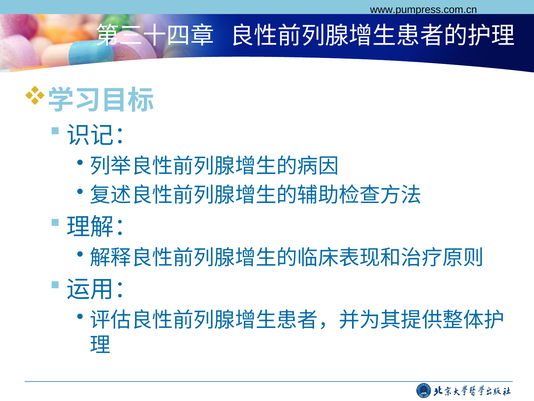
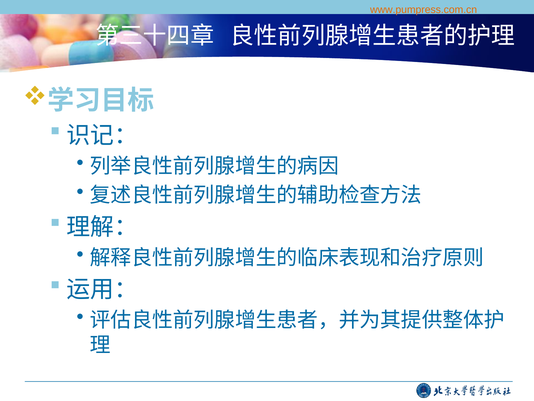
www.pumpress.com.cn colour: black -> orange
